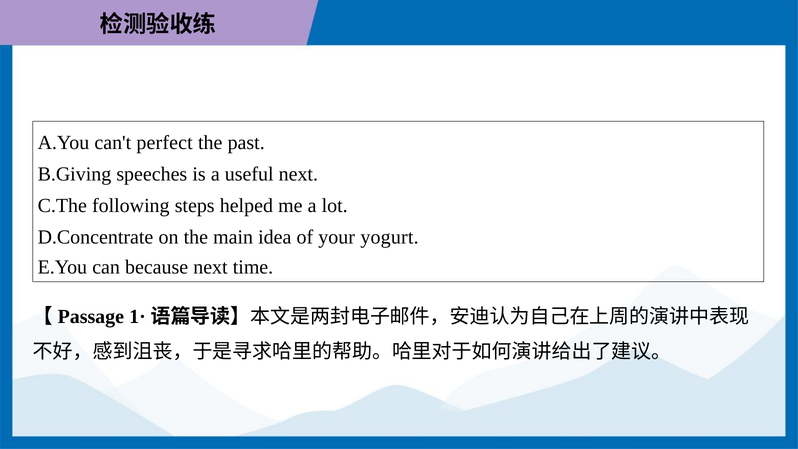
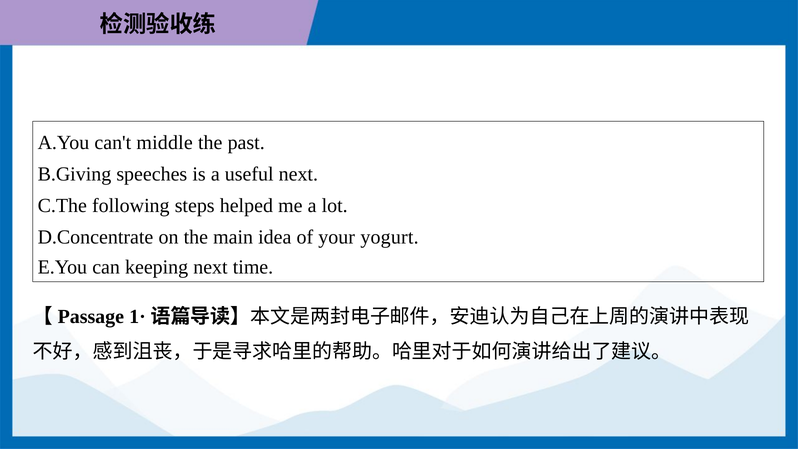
perfect: perfect -> middle
because: because -> keeping
